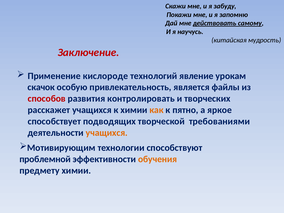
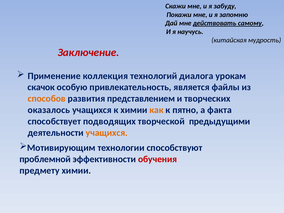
кислороде: кислороде -> коллекция
явление: явление -> диалога
способов colour: red -> orange
контролировать: контролировать -> представлением
расскажет: расскажет -> оказалось
яркое: яркое -> факта
требованиями: требованиями -> предыдущими
обучения colour: orange -> red
